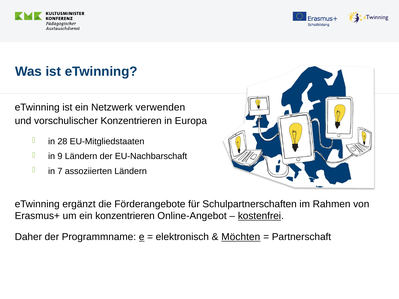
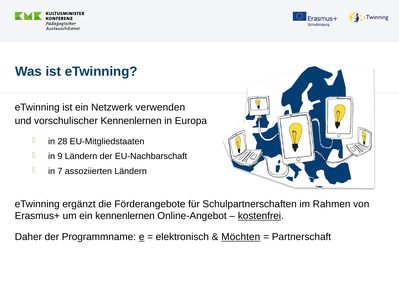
vorschulischer Konzentrieren: Konzentrieren -> Kennenlernen
ein konzentrieren: konzentrieren -> kennenlernen
